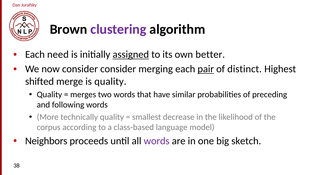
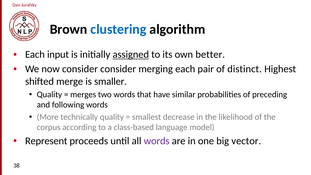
clustering colour: purple -> blue
need: need -> input
pair underline: present -> none
is quality: quality -> smaller
Neighbors: Neighbors -> Represent
sketch: sketch -> vector
